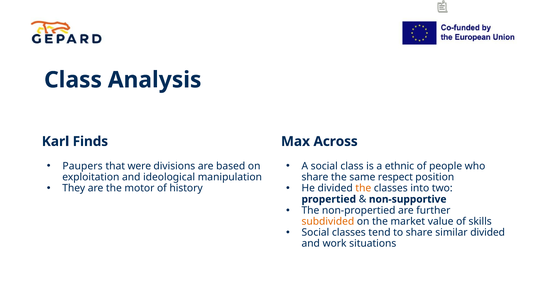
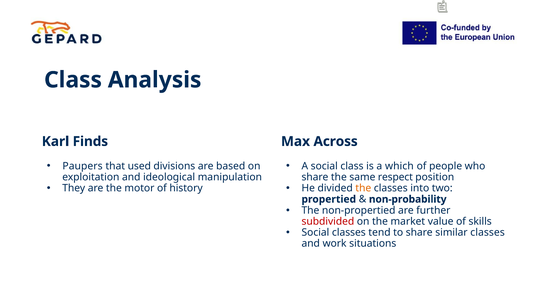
were: were -> used
ethnic: ethnic -> which
non-supportive: non-supportive -> non-probability
subdivided colour: orange -> red
similar divided: divided -> classes
